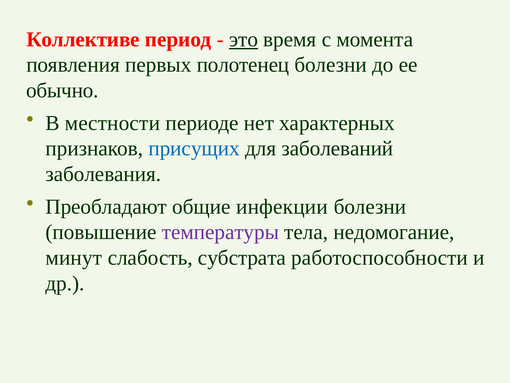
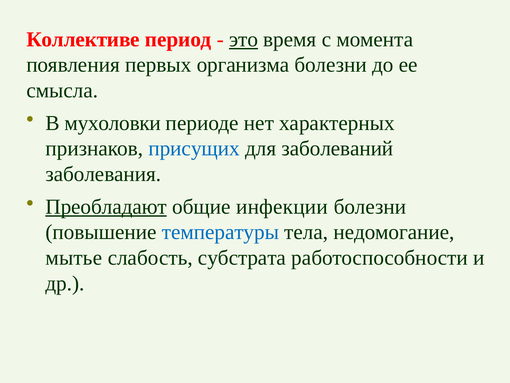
полотенец: полотенец -> организма
обычно: обычно -> смысла
местности: местности -> мухоловки
Преобладают underline: none -> present
температуры colour: purple -> blue
минут: минут -> мытье
